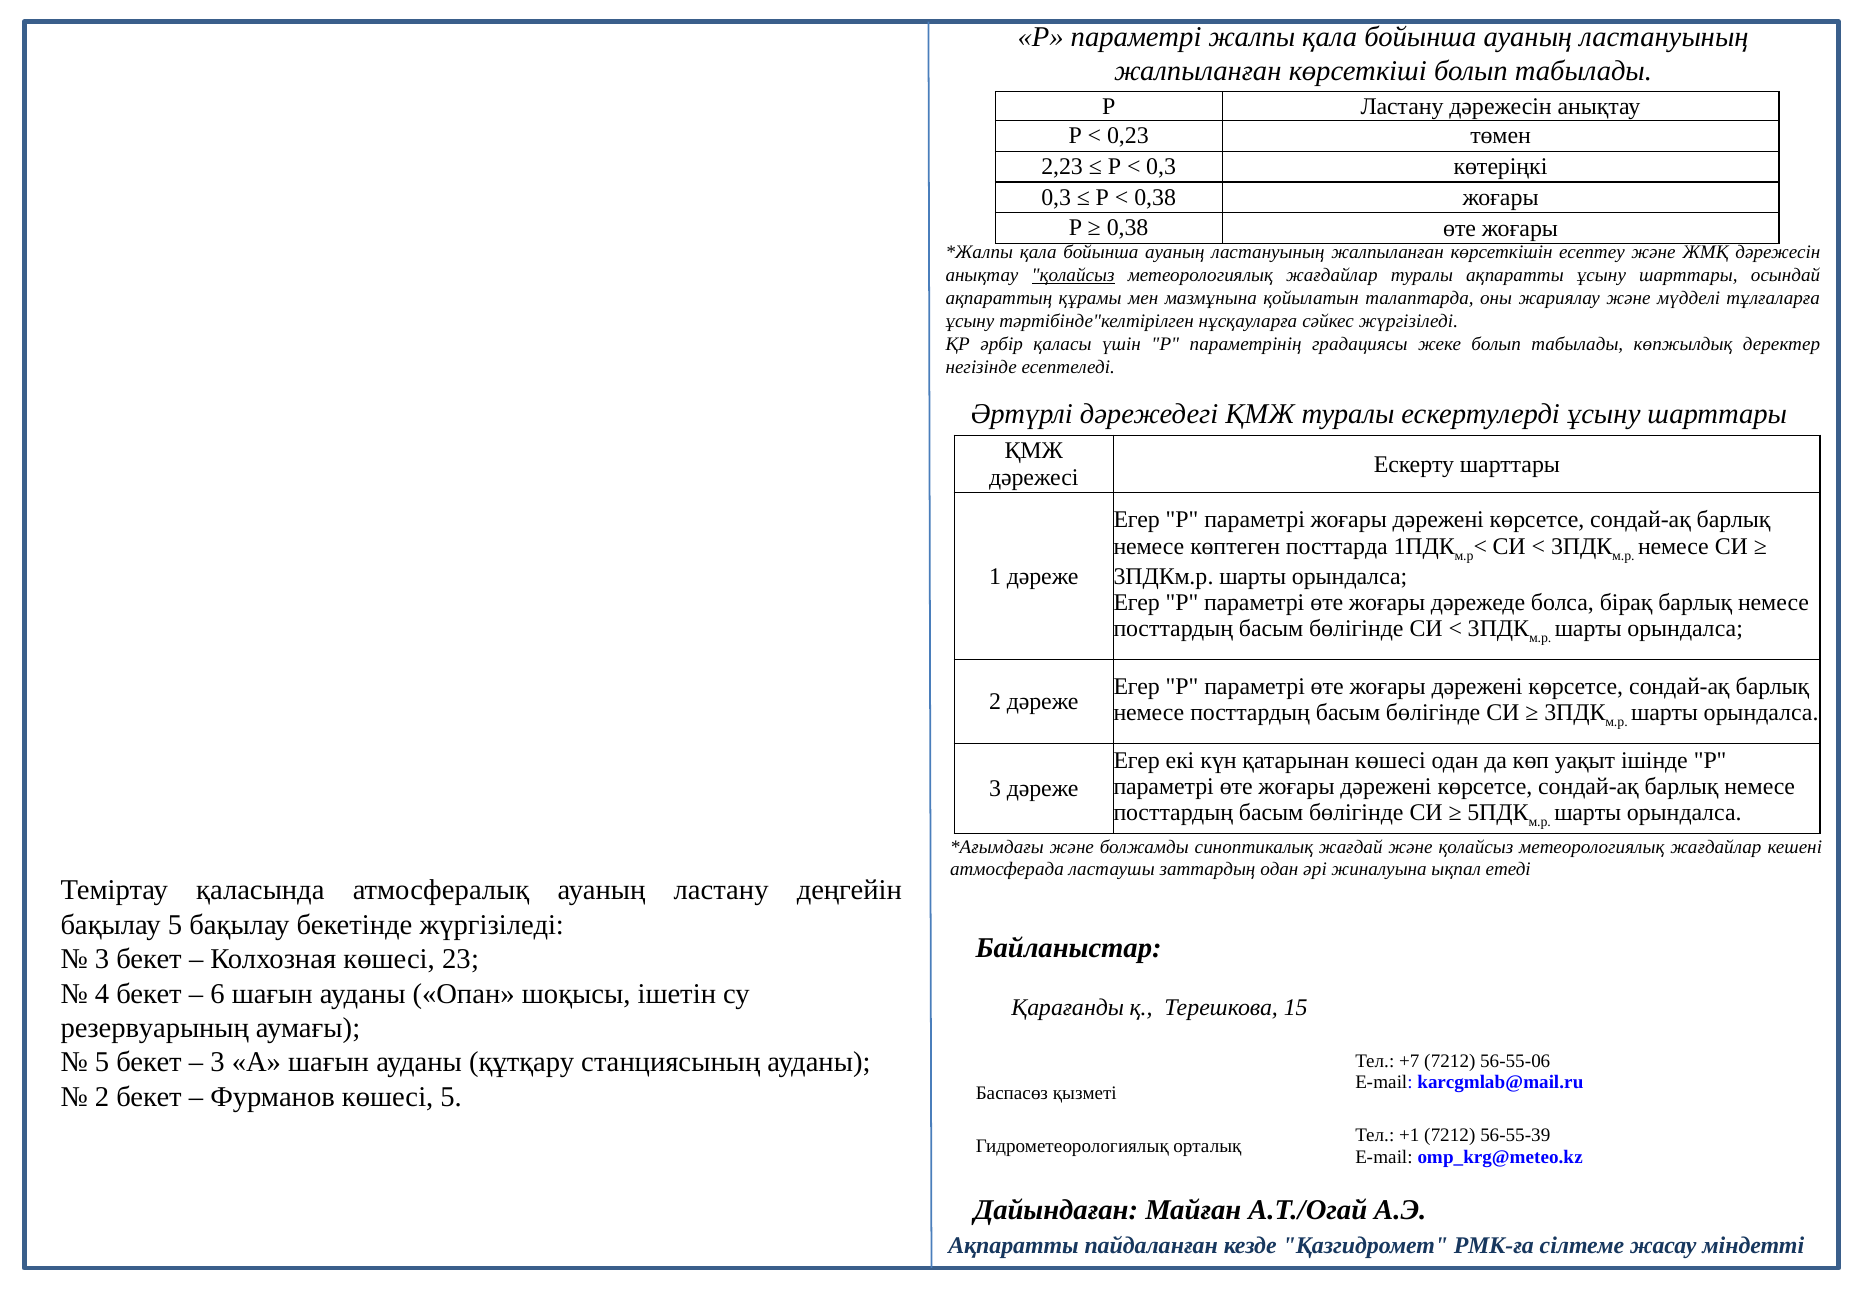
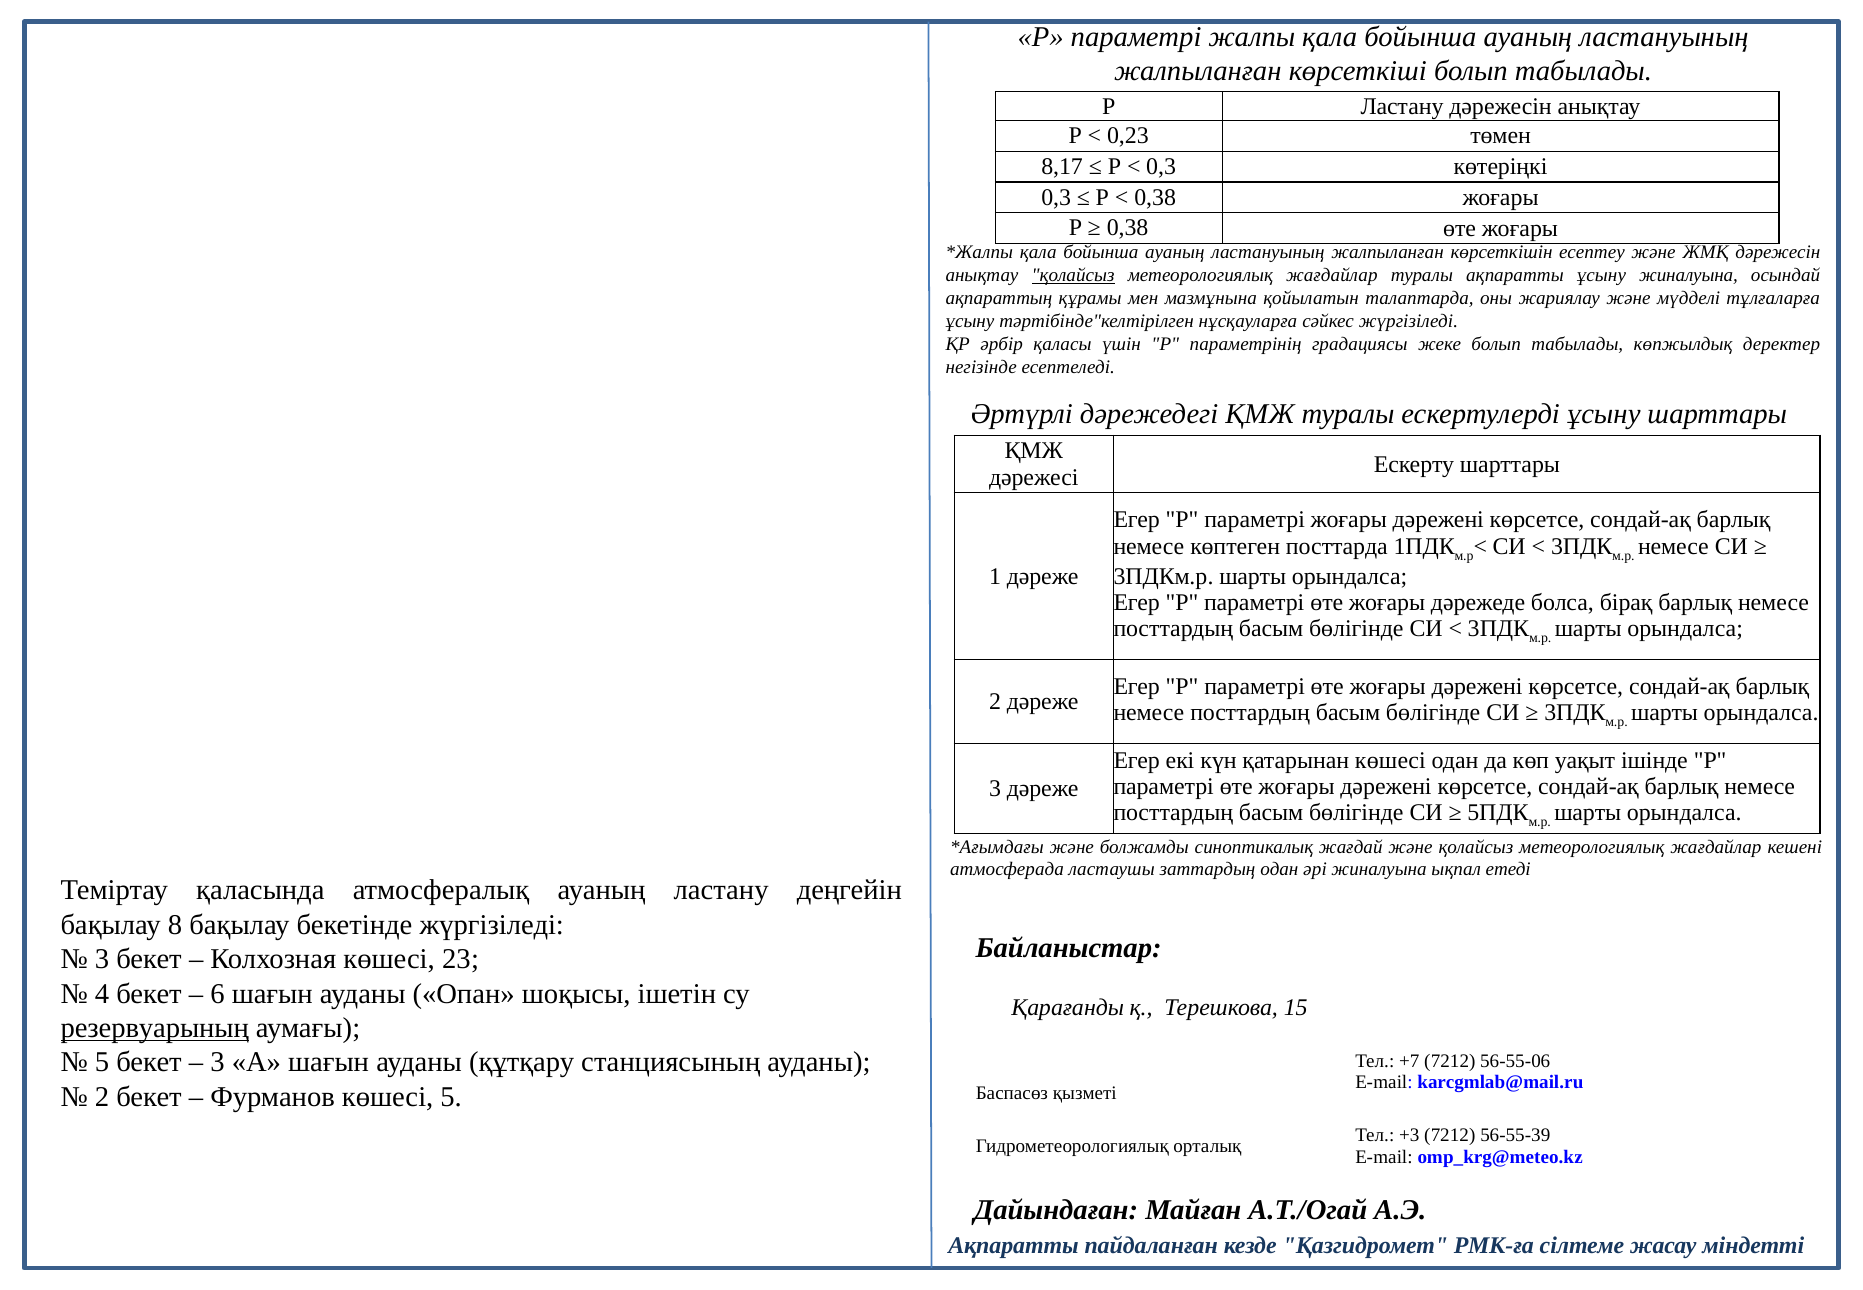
2,23: 2,23 -> 8,17
ақпаратты ұсыну шарттары: шарттары -> жиналуына
бақылау 5: 5 -> 8
резервуарының underline: none -> present
+1: +1 -> +3
